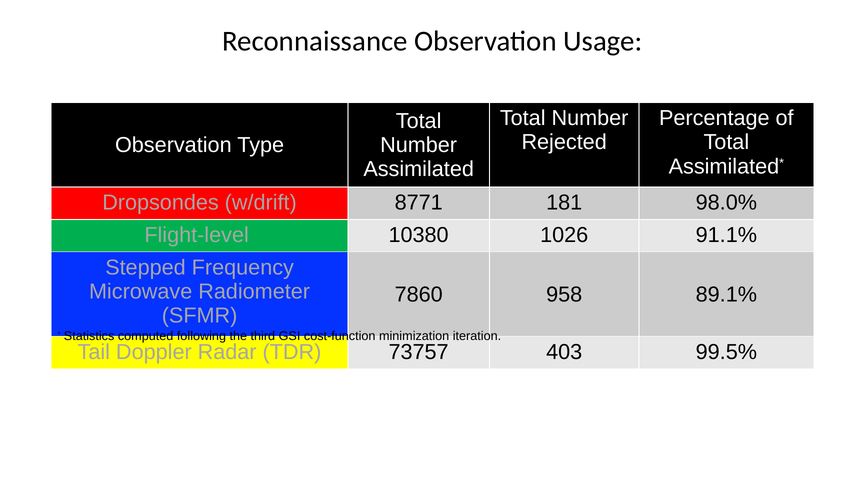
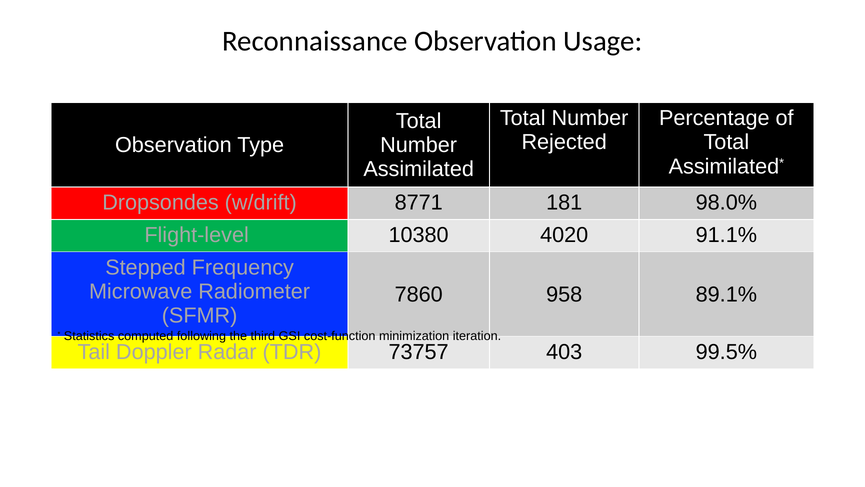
1026: 1026 -> 4020
